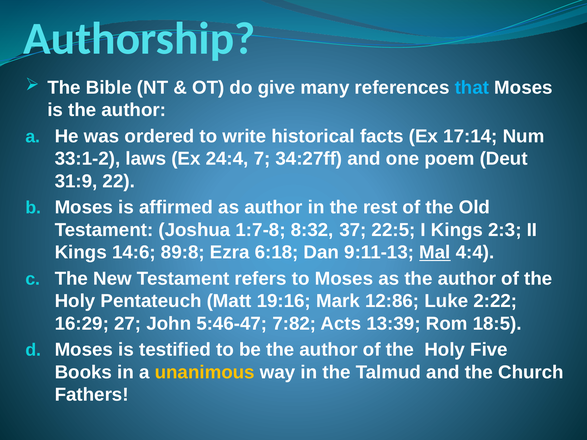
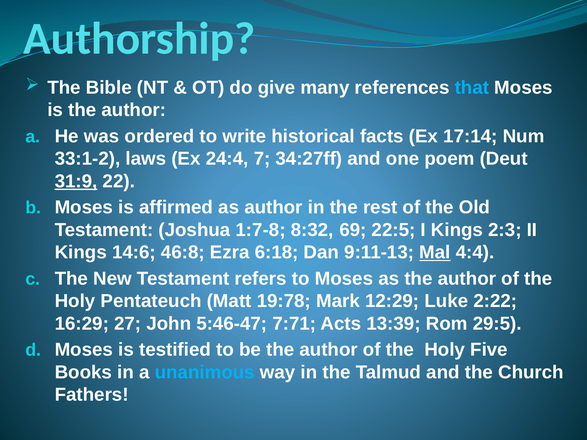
31:9 underline: none -> present
37: 37 -> 69
89:8: 89:8 -> 46:8
19:16: 19:16 -> 19:78
12:86: 12:86 -> 12:29
7:82: 7:82 -> 7:71
18:5: 18:5 -> 29:5
unanimous colour: yellow -> light blue
